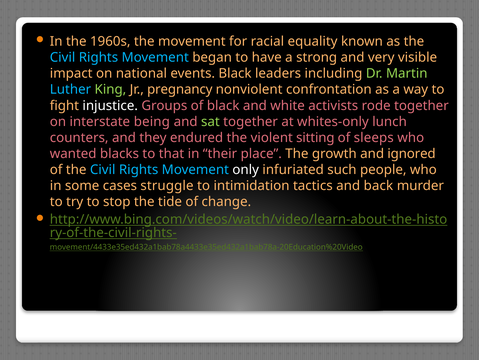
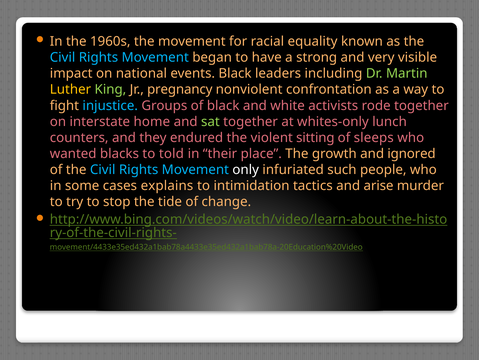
Luther colour: light blue -> yellow
injustice colour: white -> light blue
being: being -> home
that: that -> told
struggle: struggle -> explains
back: back -> arise
